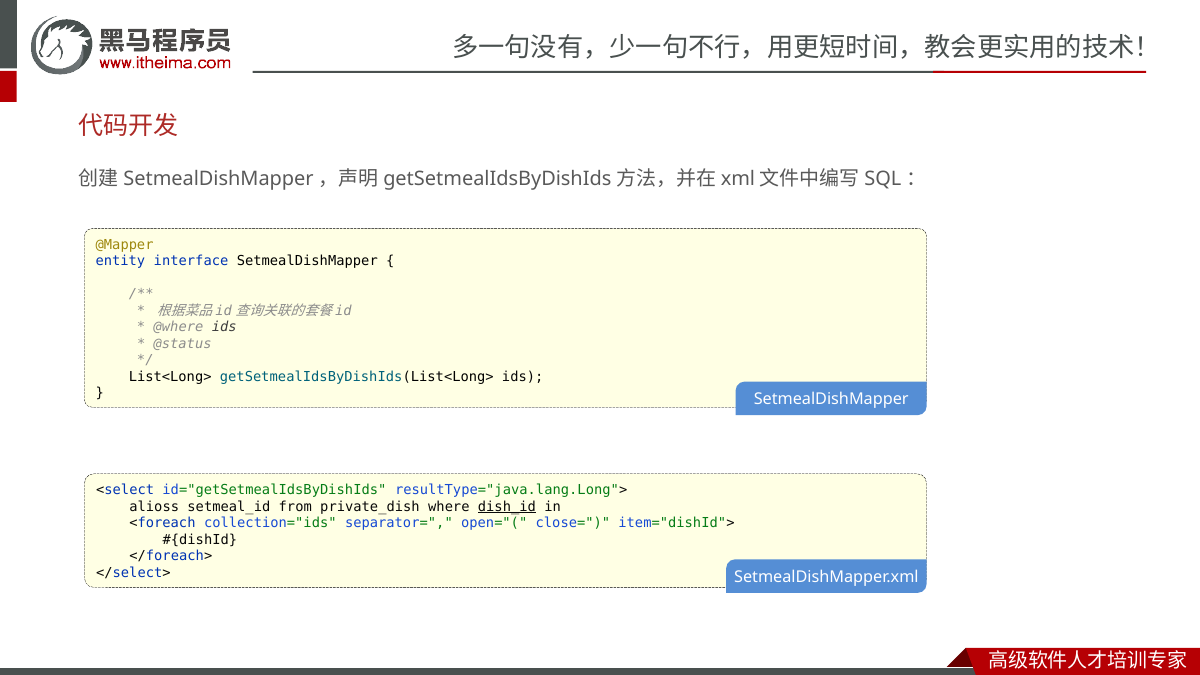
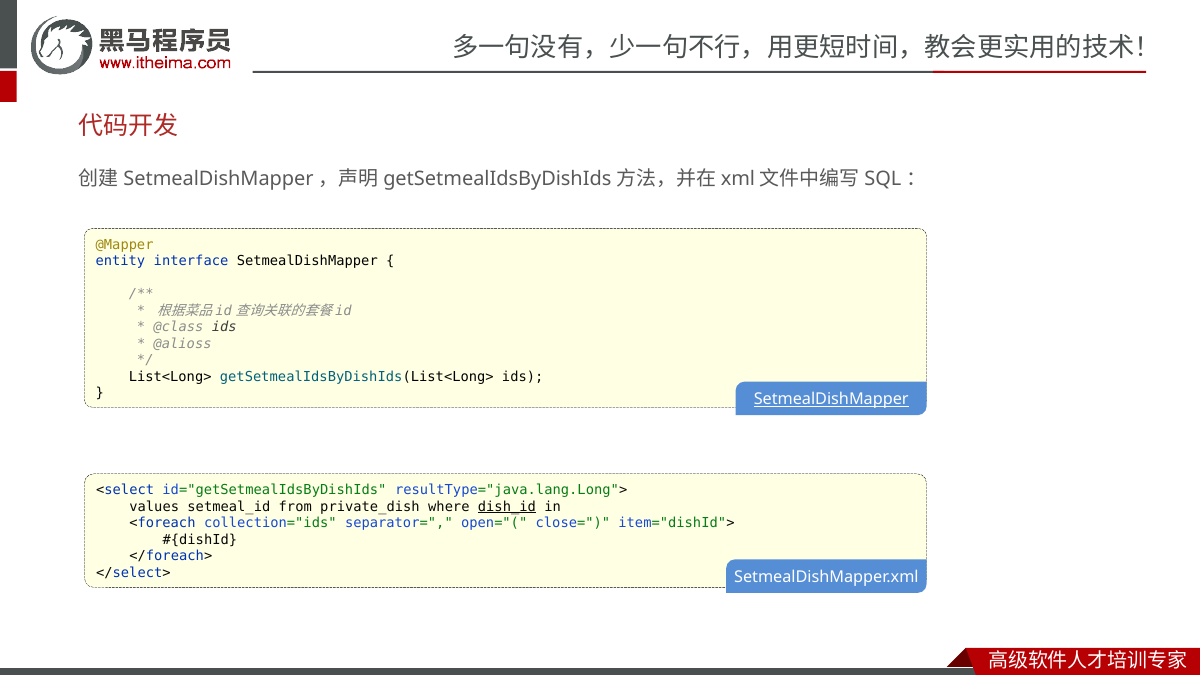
@where: @where -> @class
@status: @status -> @alioss
SetmealDishMapper at (831, 399) underline: none -> present
alioss: alioss -> values
